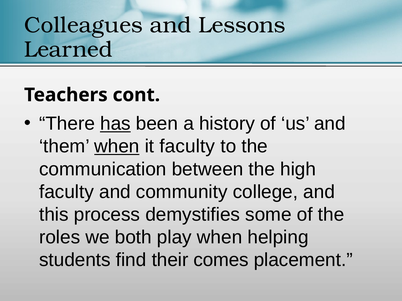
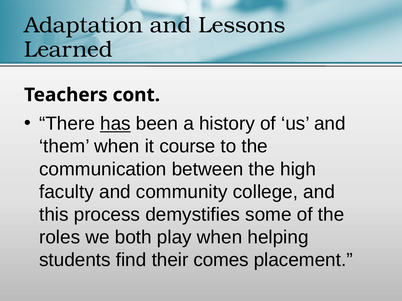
Colleagues: Colleagues -> Adaptation
when at (117, 147) underline: present -> none
it faculty: faculty -> course
